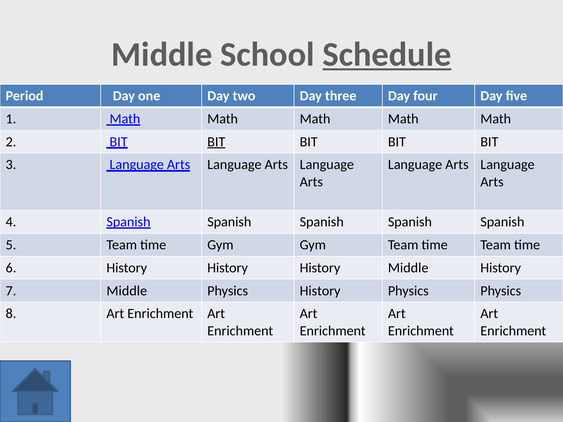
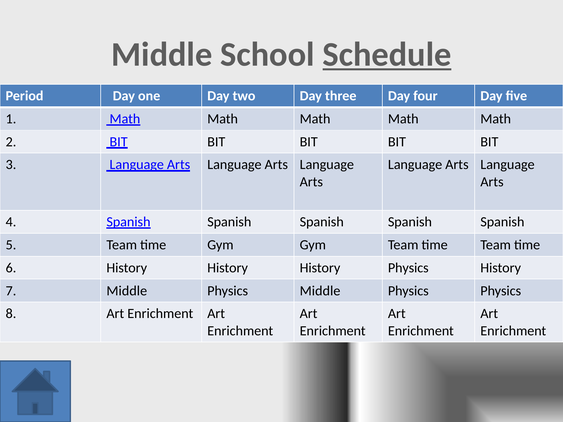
BIT at (216, 142) underline: present -> none
History Middle: Middle -> Physics
Physics History: History -> Middle
